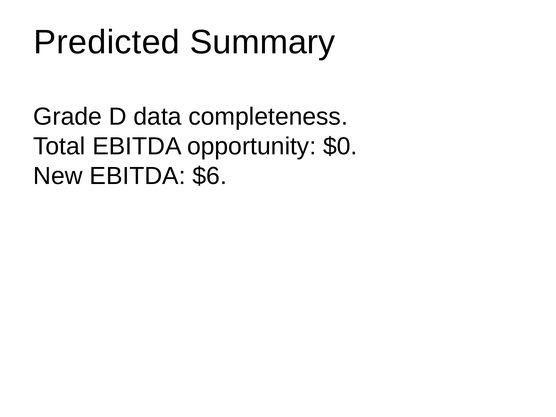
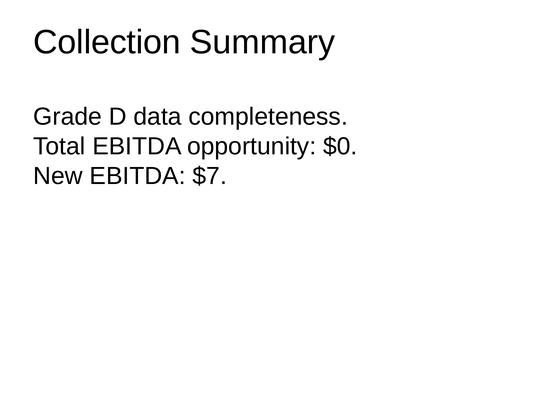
Predicted: Predicted -> Collection
$6: $6 -> $7
